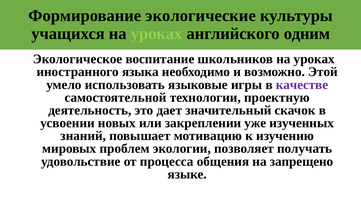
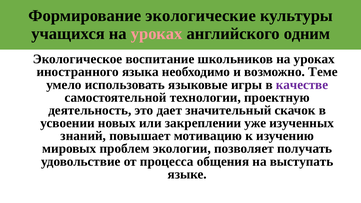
уроках at (157, 34) colour: light green -> pink
Этой: Этой -> Теме
запрещено: запрещено -> выступать
